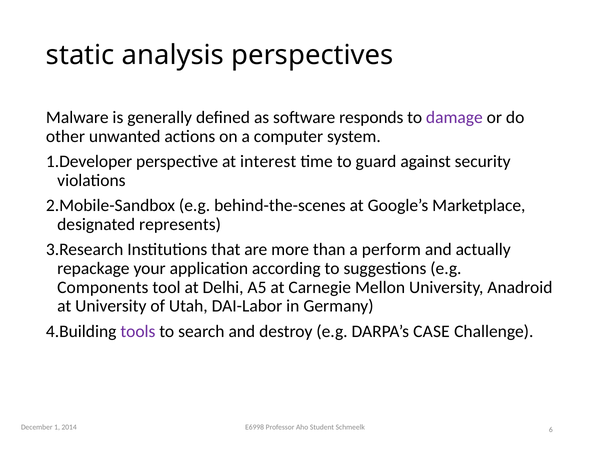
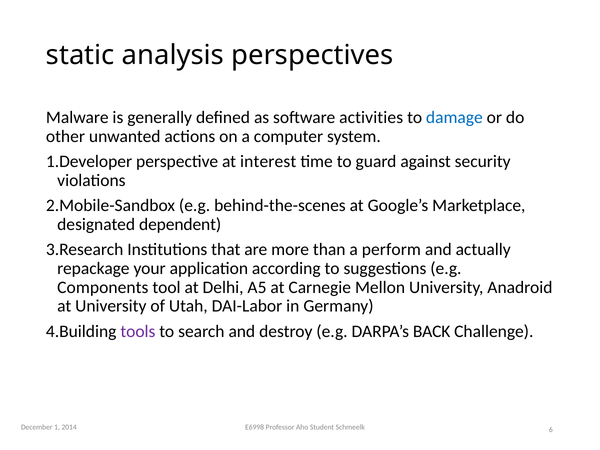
responds: responds -> activities
damage colour: purple -> blue
represents: represents -> dependent
CASE: CASE -> BACK
